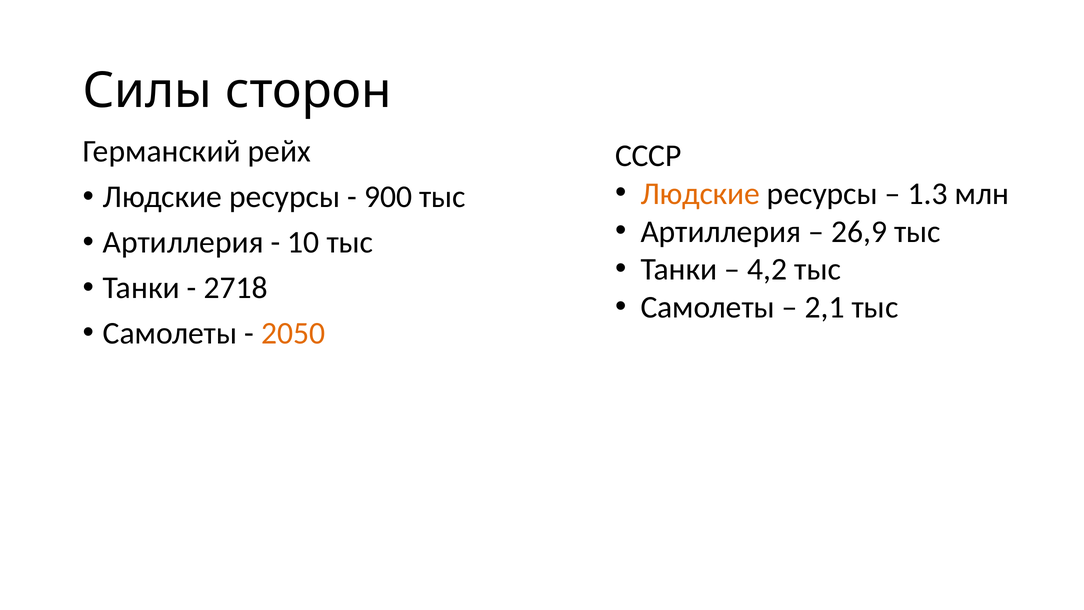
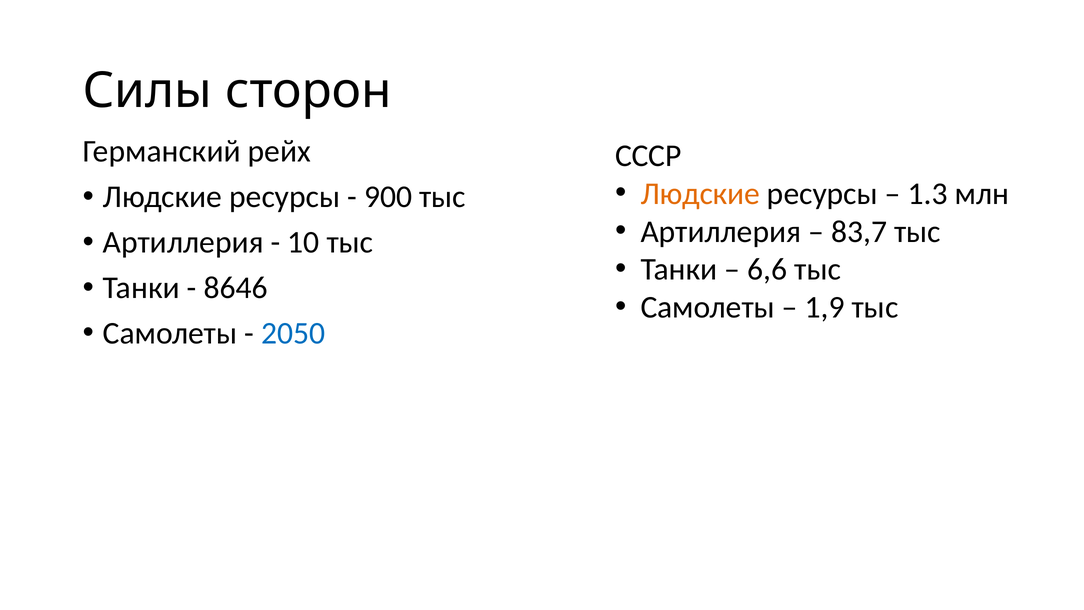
26,9: 26,9 -> 83,7
4,2: 4,2 -> 6,6
2718: 2718 -> 8646
2,1: 2,1 -> 1,9
2050 colour: orange -> blue
